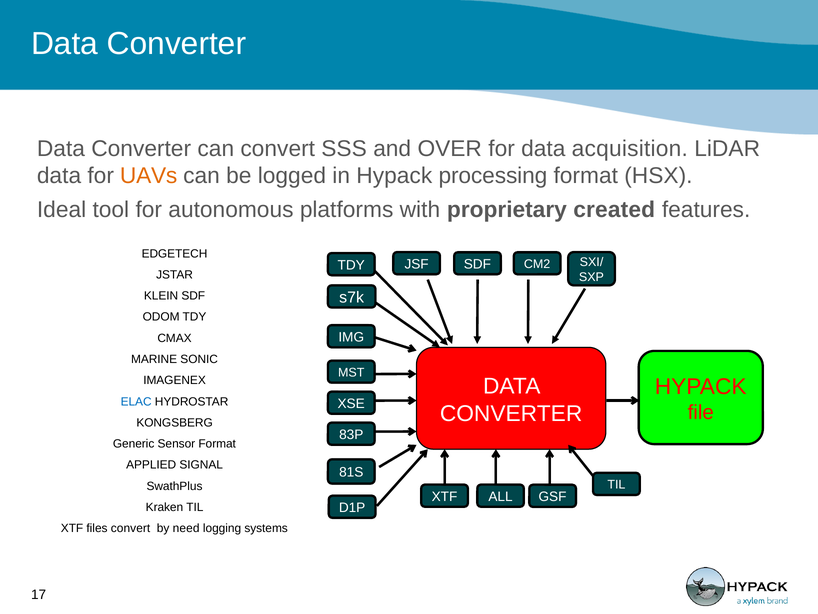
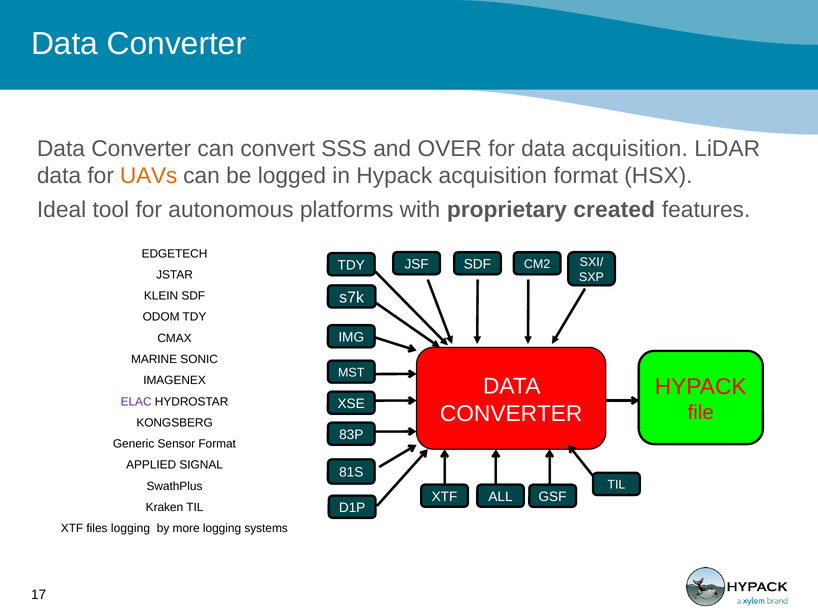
Hypack processing: processing -> acquisition
ELAC colour: blue -> purple
files convert: convert -> logging
need: need -> more
